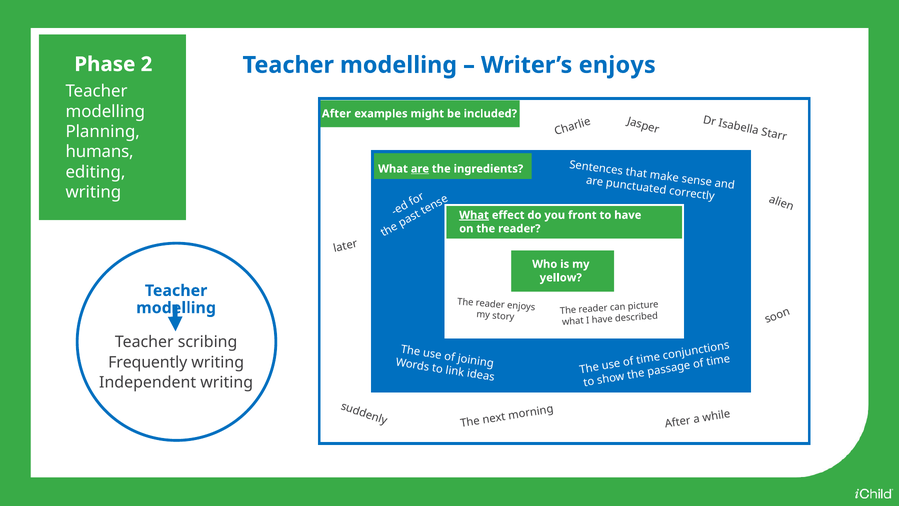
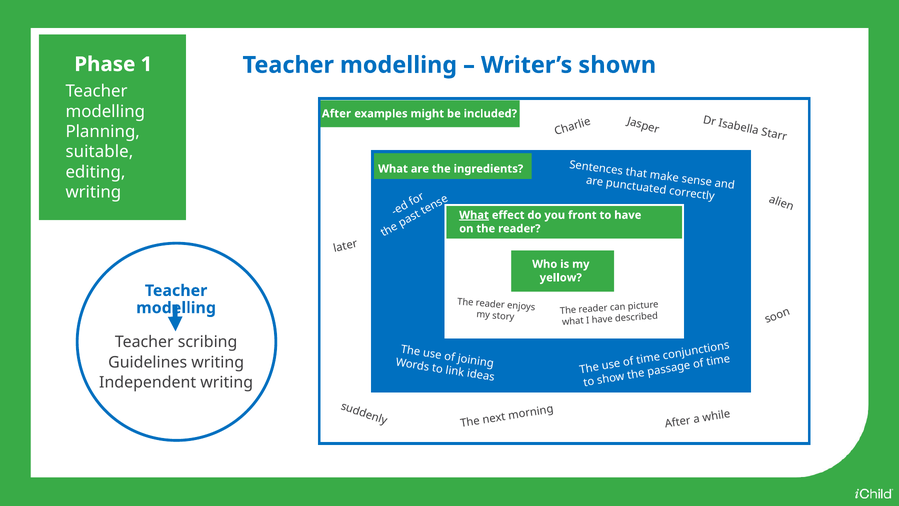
2: 2 -> 1
Writer’s enjoys: enjoys -> shown
humans: humans -> suitable
are at (420, 169) underline: present -> none
Frequently: Frequently -> Guidelines
